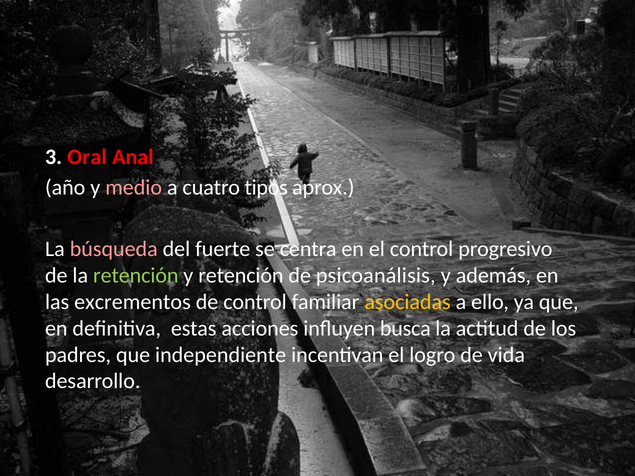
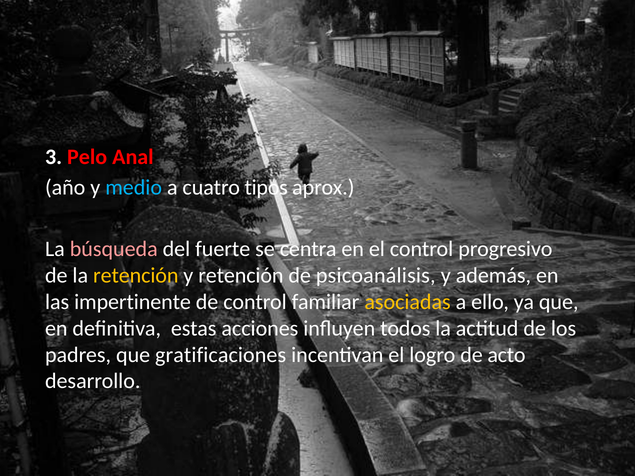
Oral: Oral -> Pelo
medio colour: pink -> light blue
retención at (136, 276) colour: light green -> yellow
excrementos: excrementos -> impertinente
busca: busca -> todos
independiente: independiente -> gratificaciones
vida: vida -> acto
